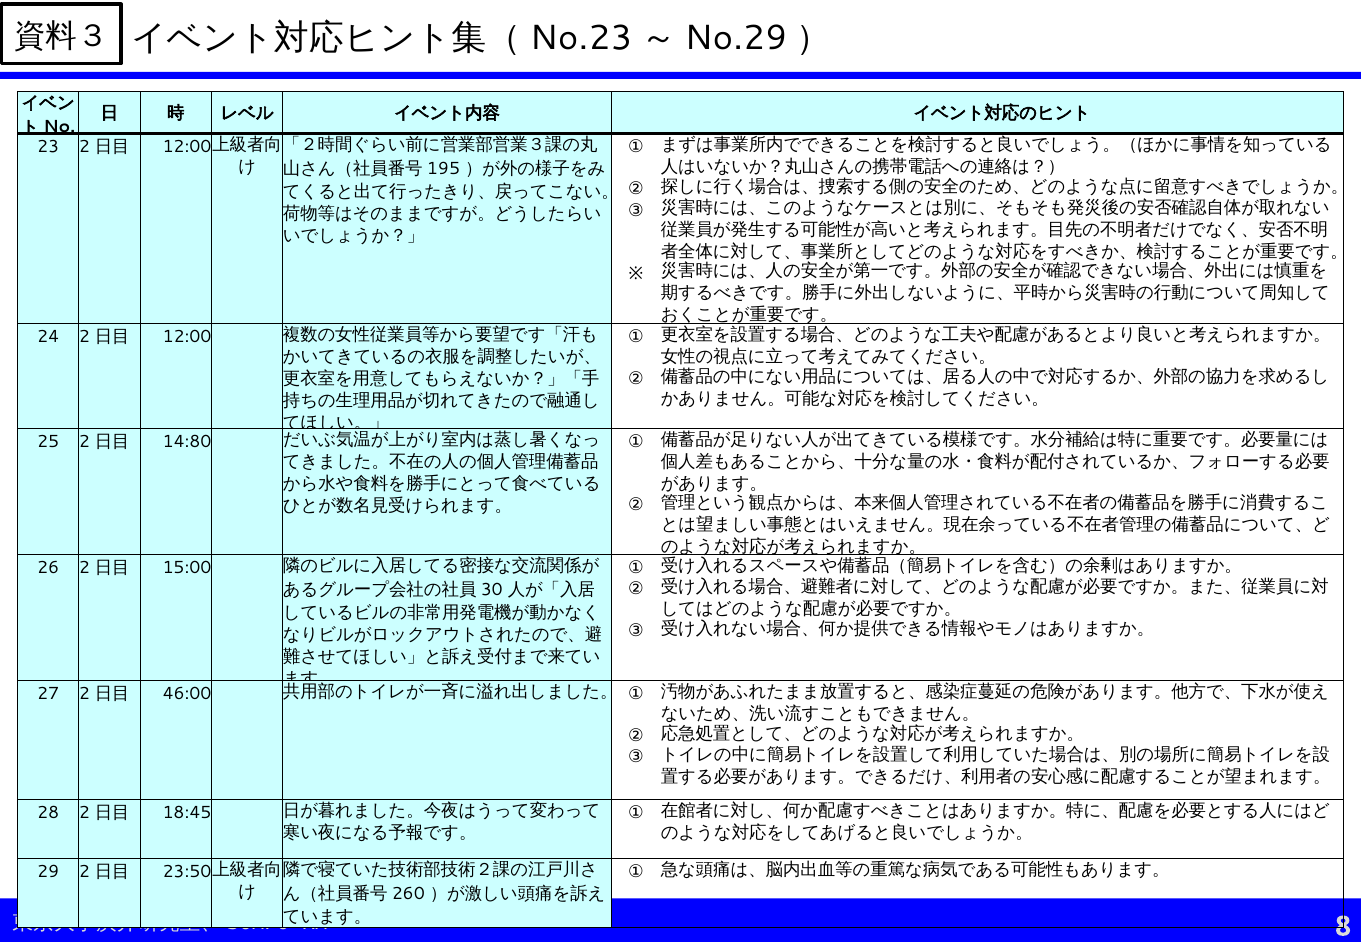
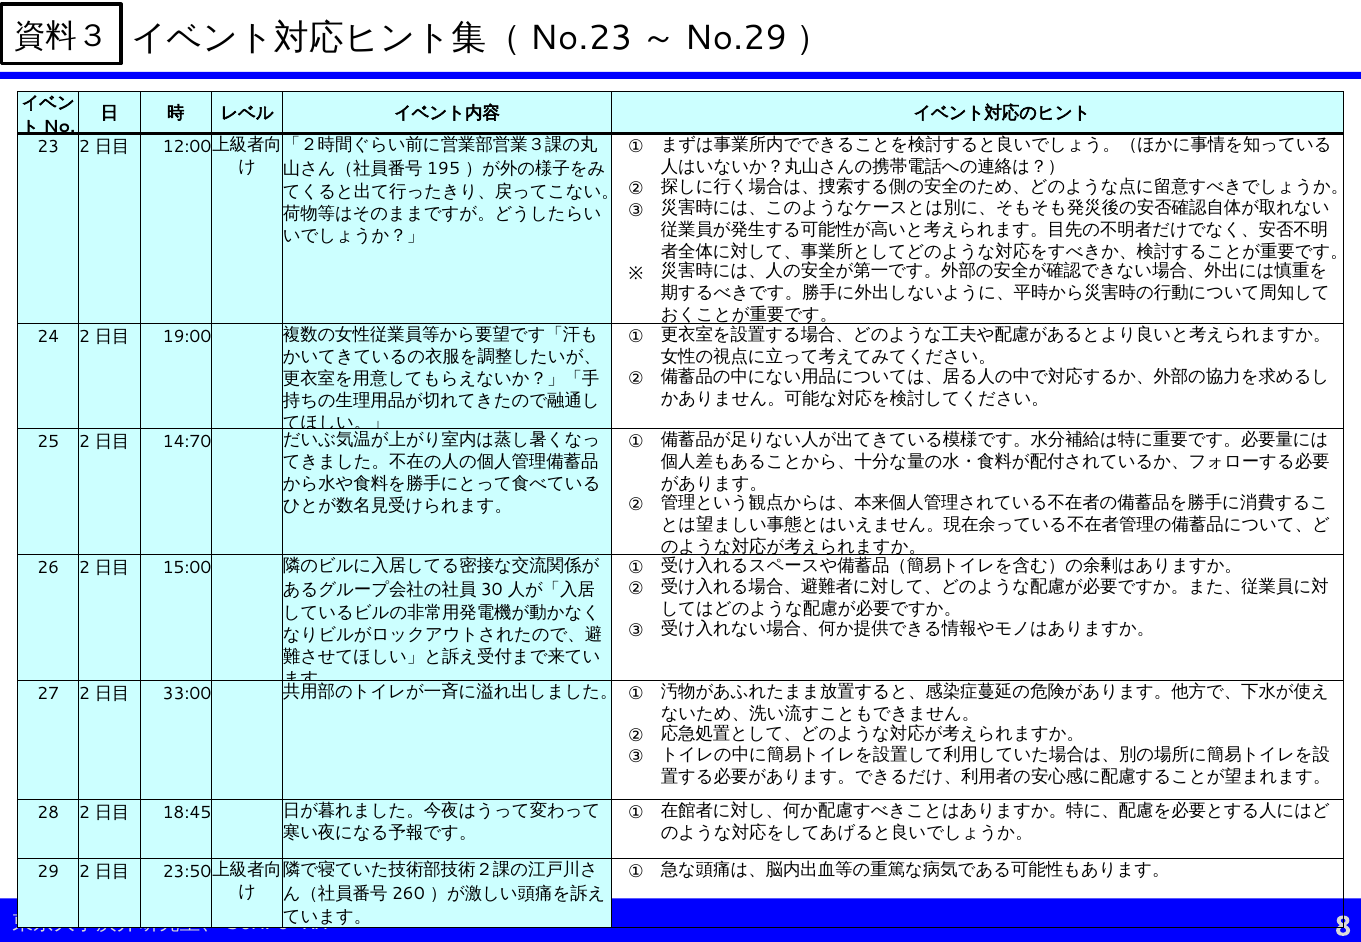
12:00: 12:00 -> 19:00
14:80: 14:80 -> 14:70
46:00: 46:00 -> 33:00
